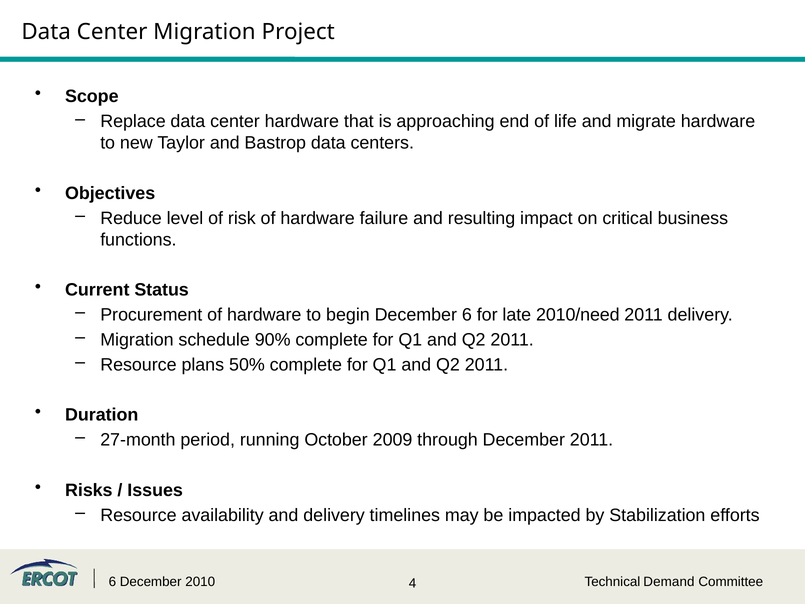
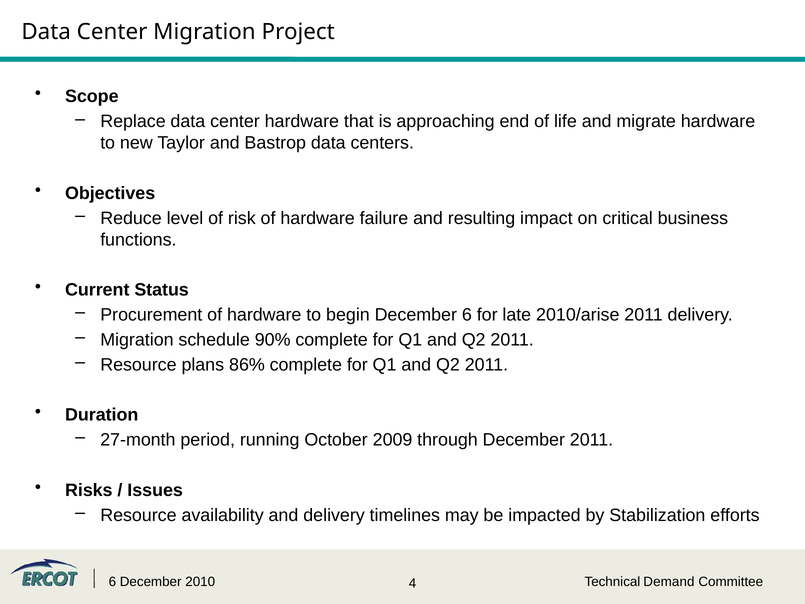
2010/need: 2010/need -> 2010/arise
50%: 50% -> 86%
